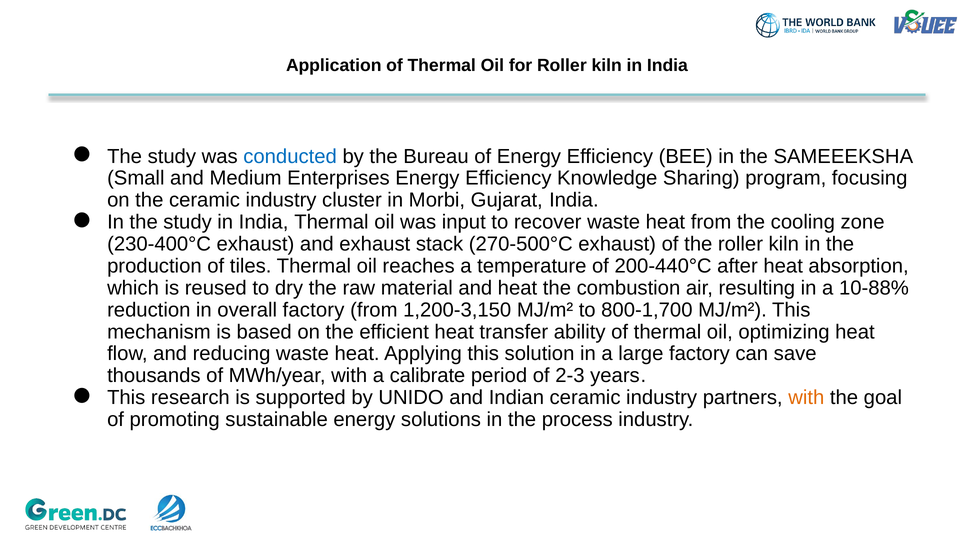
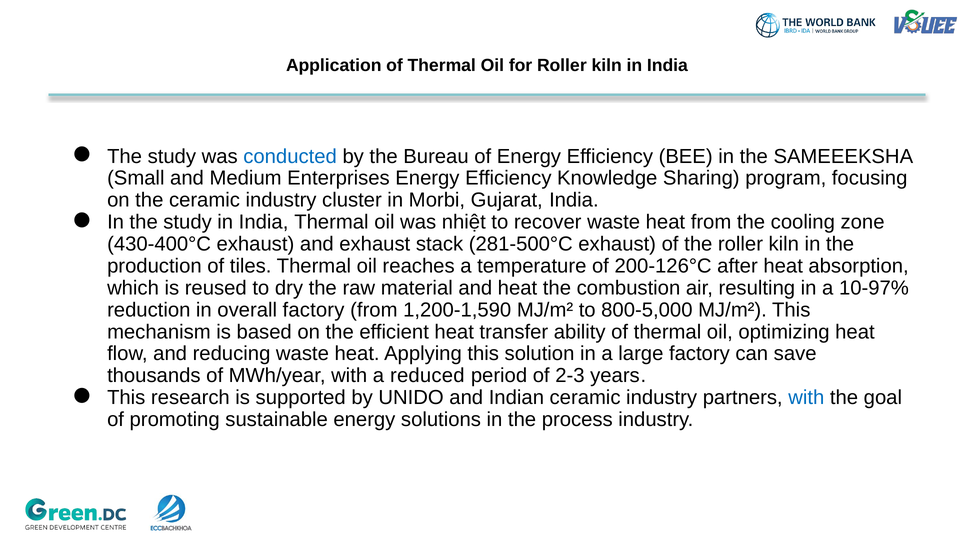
input: input -> nhiệt
230-400°C: 230-400°C -> 430-400°C
270-500°C: 270-500°C -> 281-500°C
200-440°C: 200-440°C -> 200-126°C
10-88%: 10-88% -> 10-97%
1,200-3,150: 1,200-3,150 -> 1,200-1,590
800-1,700: 800-1,700 -> 800-5,000
calibrate: calibrate -> reduced
with at (806, 398) colour: orange -> blue
